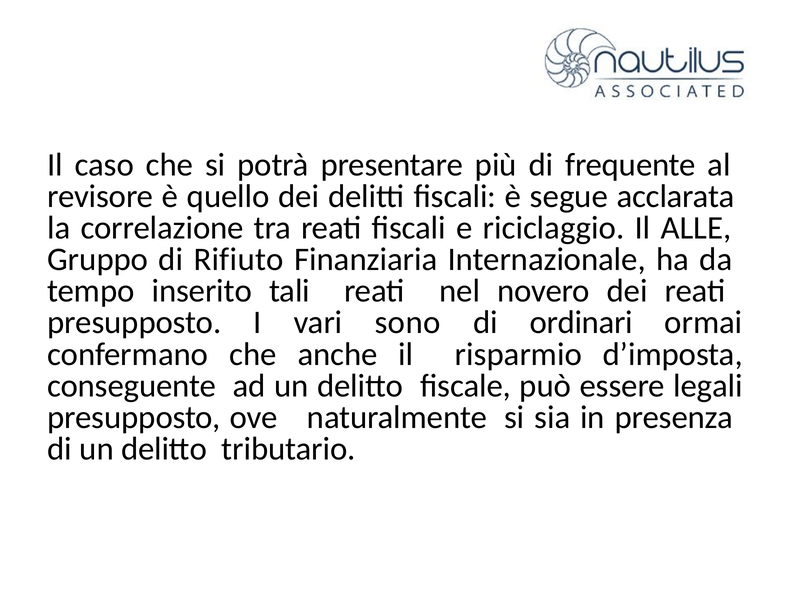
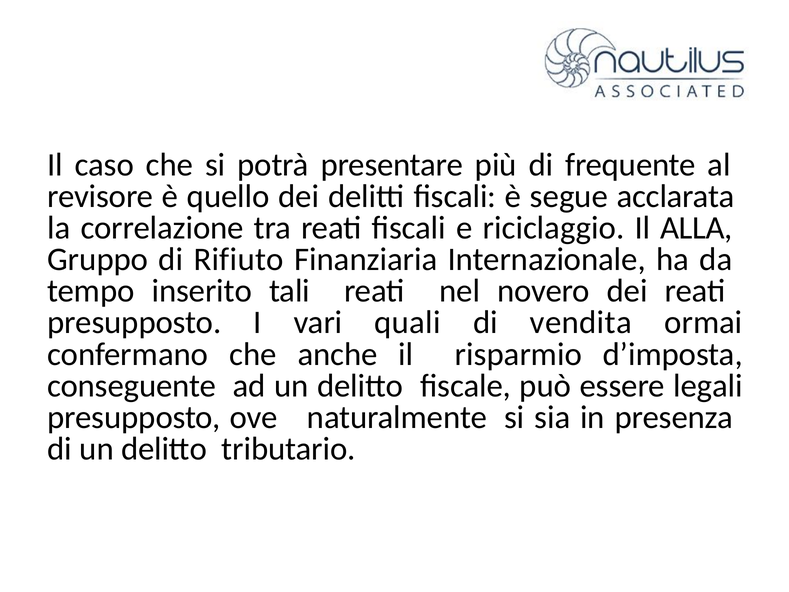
ALLE: ALLE -> ALLA
sono: sono -> quali
ordinari: ordinari -> vendita
